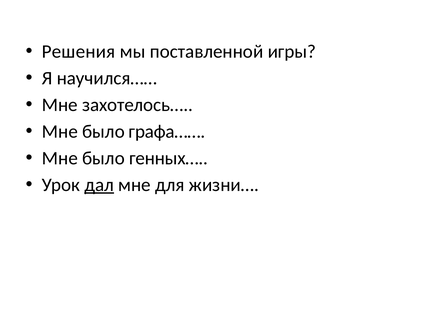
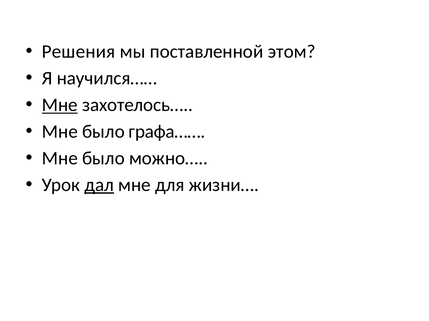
игры: игры -> этом
Мне at (60, 105) underline: none -> present
генных…: генных… -> можно…
